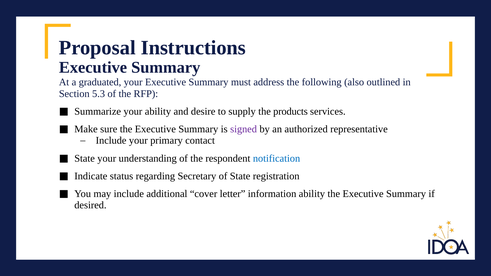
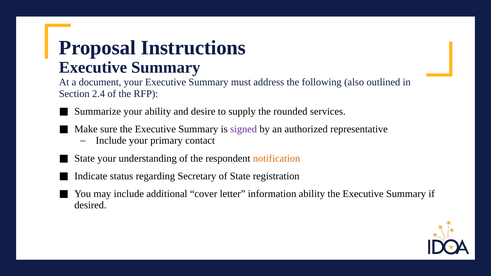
graduated: graduated -> document
5.3: 5.3 -> 2.4
products: products -> rounded
notification colour: blue -> orange
